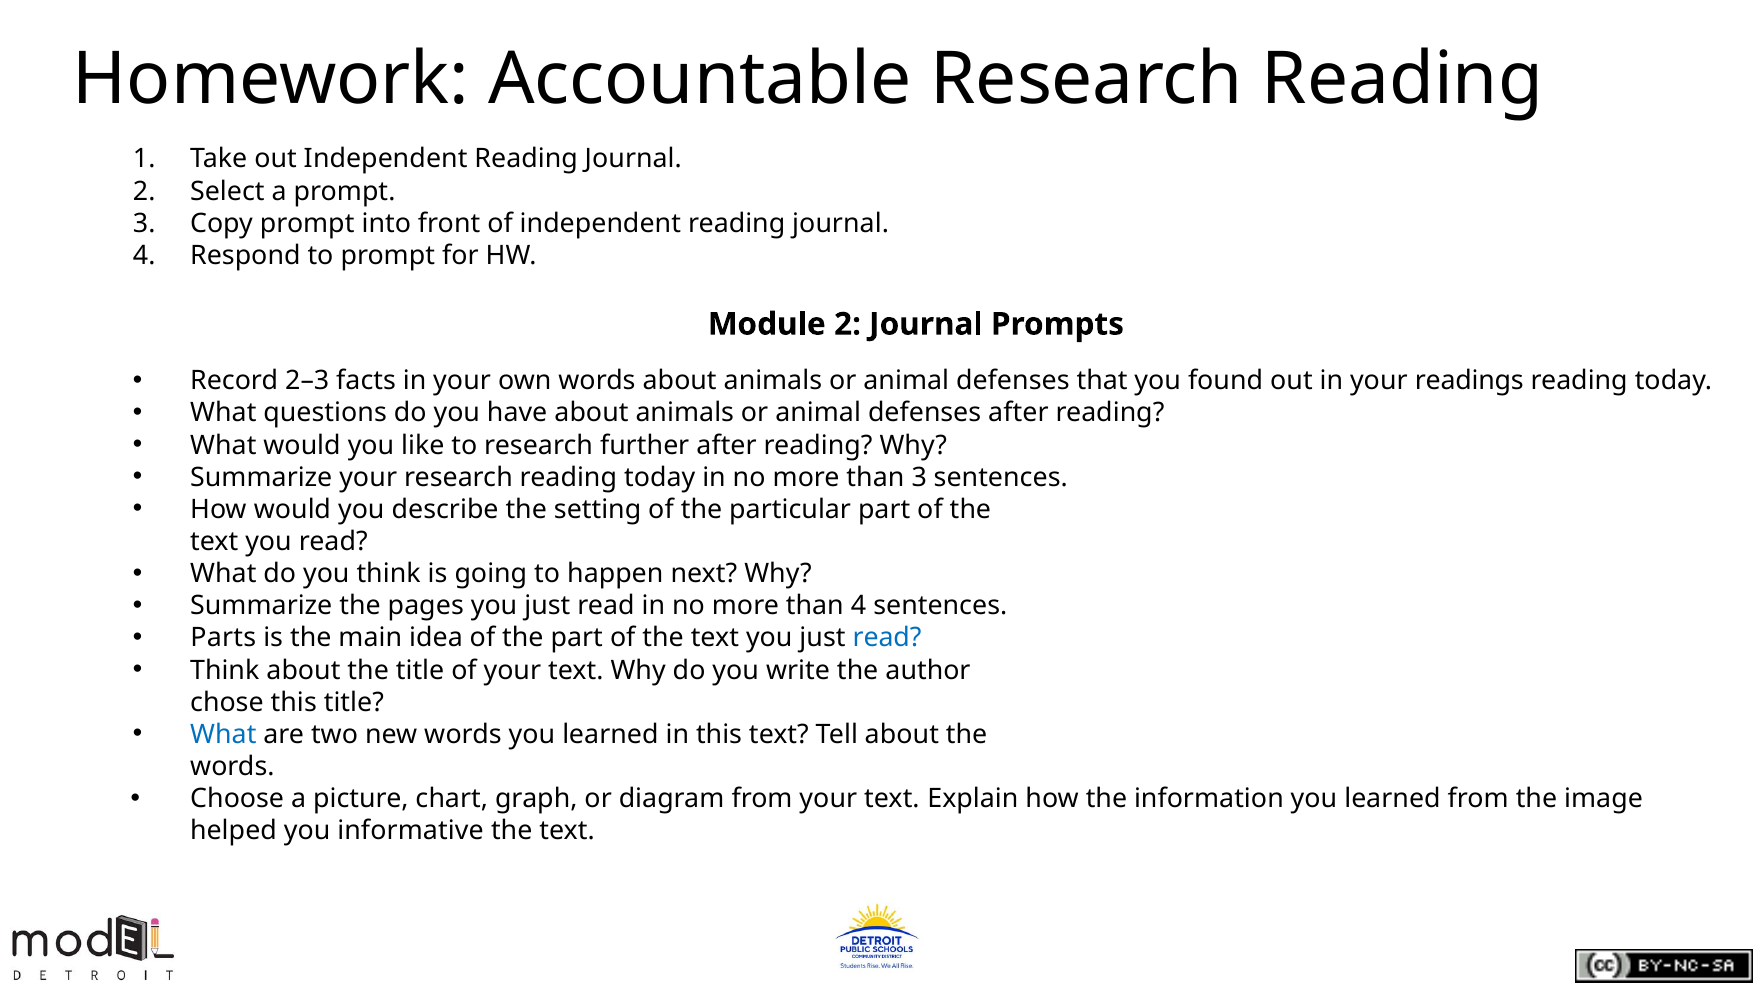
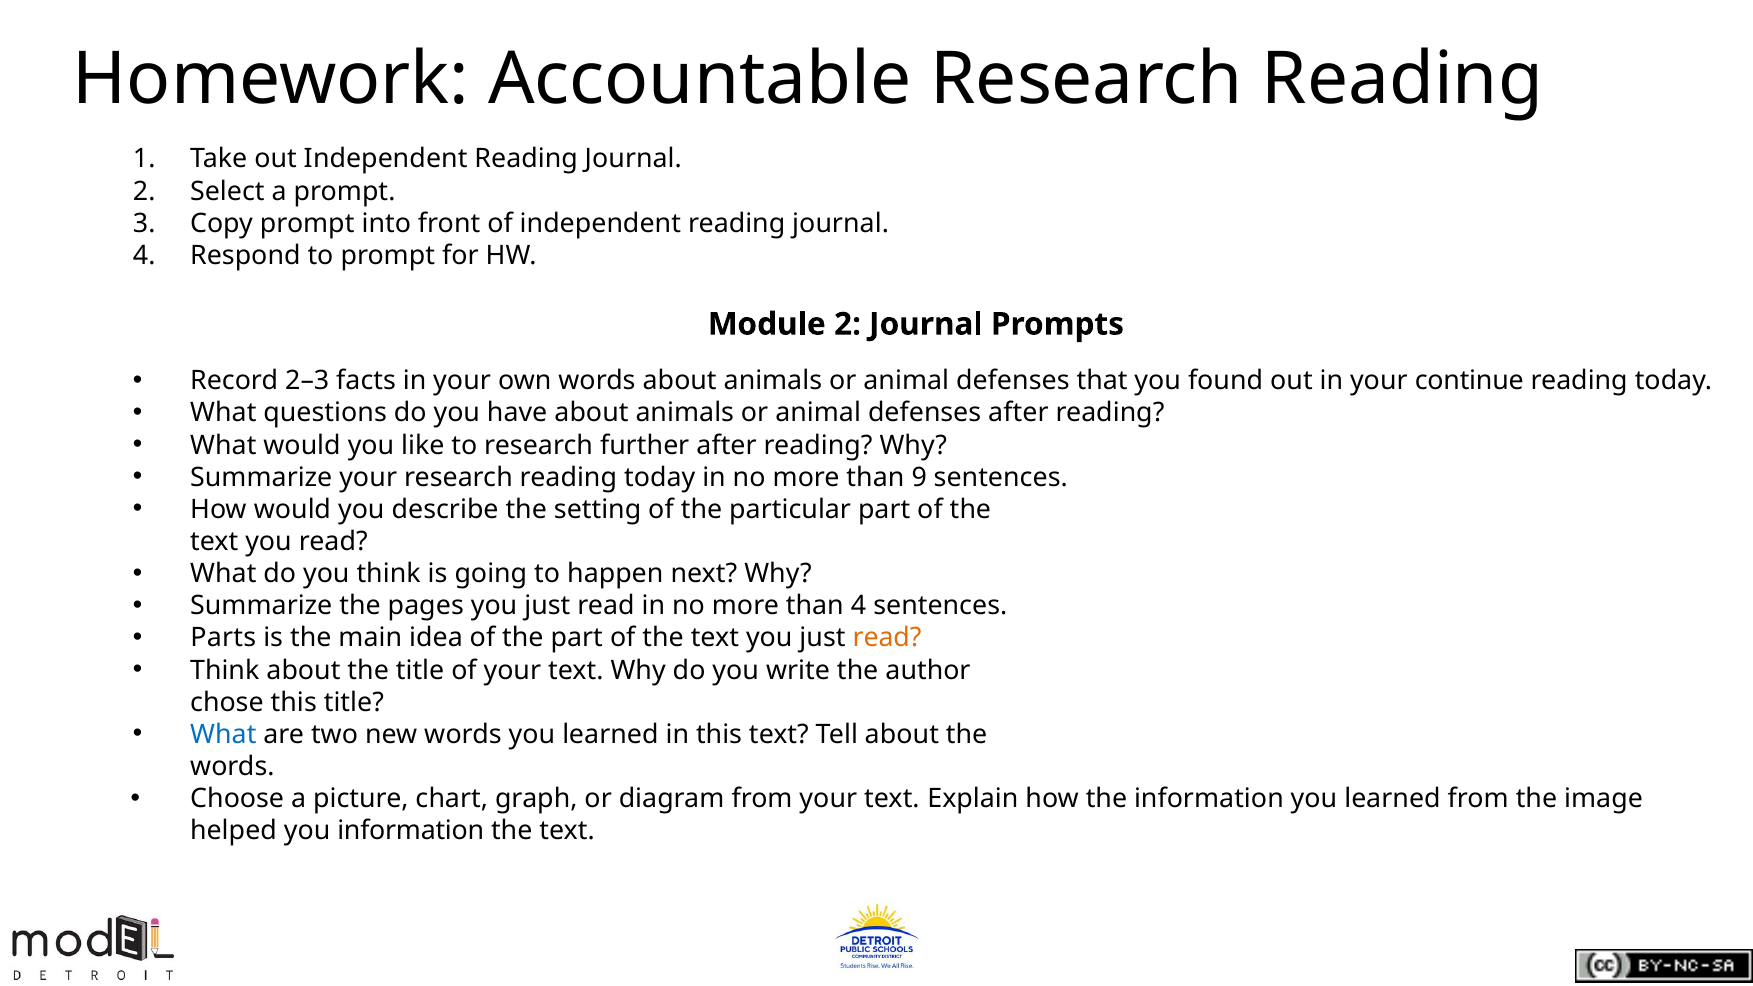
readings: readings -> continue
than 3: 3 -> 9
read at (887, 638) colour: blue -> orange
you informative: informative -> information
